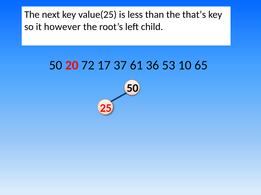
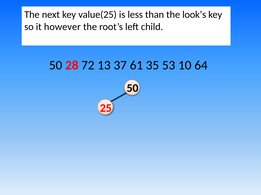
that’s: that’s -> look’s
20: 20 -> 28
17: 17 -> 13
36: 36 -> 35
65: 65 -> 64
